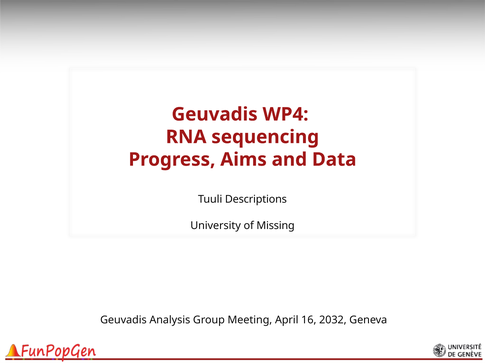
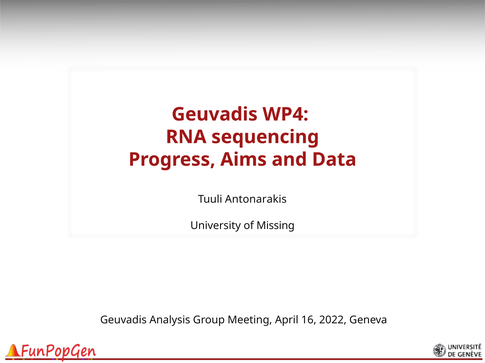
Descriptions: Descriptions -> Antonarakis
2032: 2032 -> 2022
